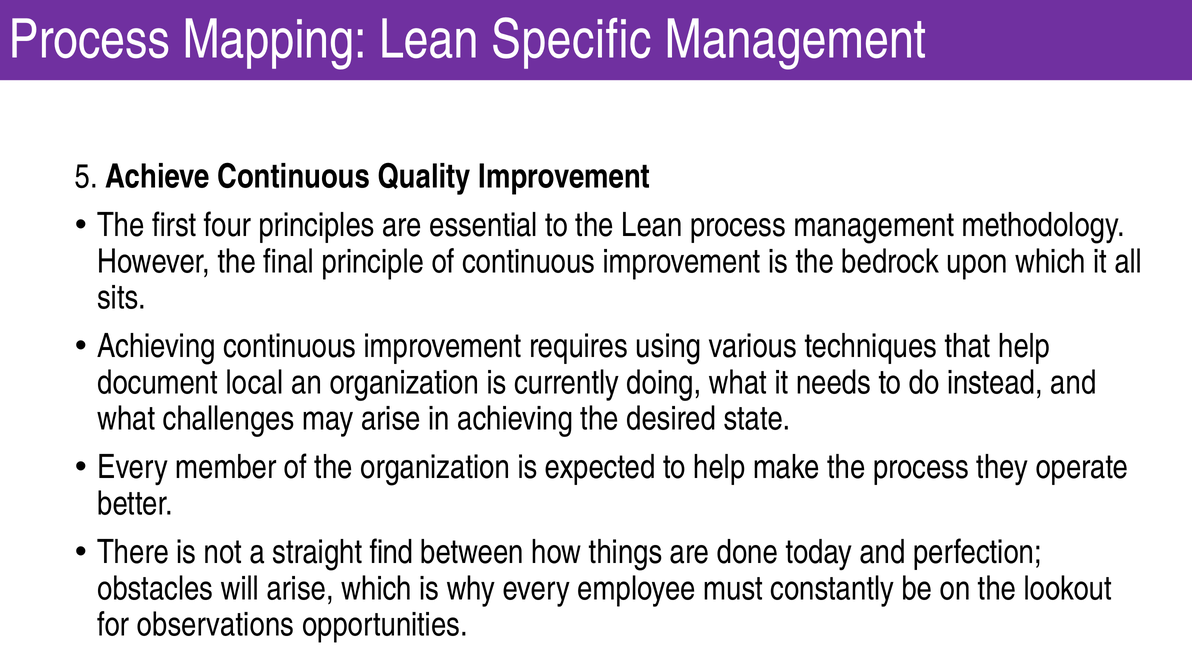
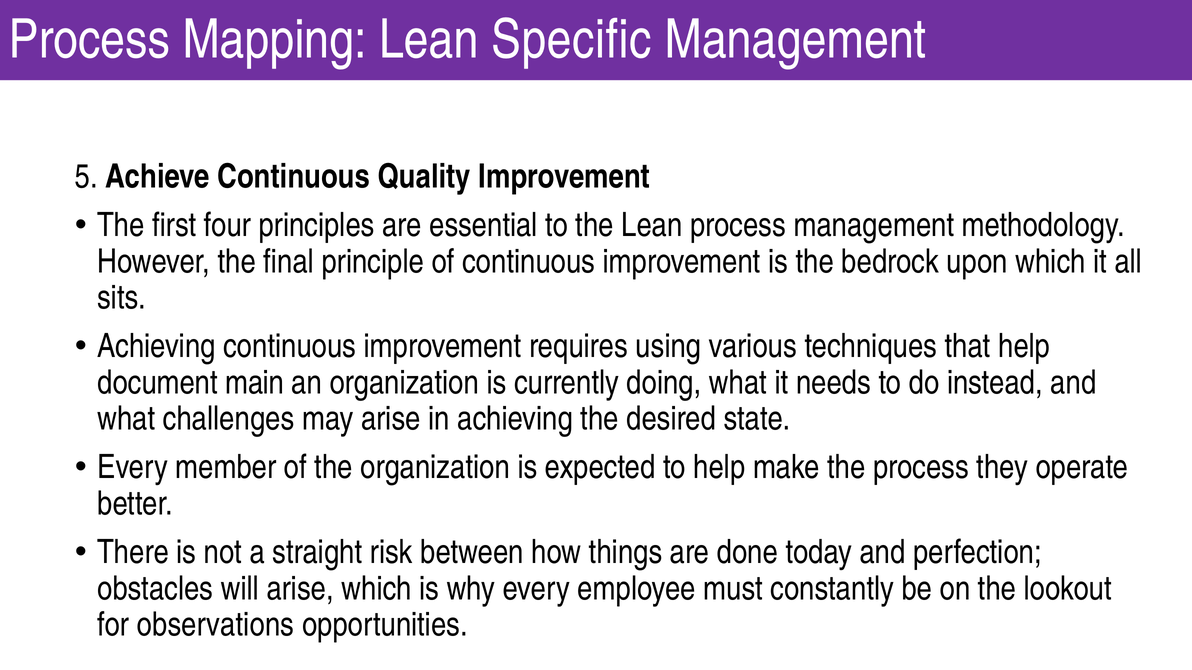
local: local -> main
find: find -> risk
